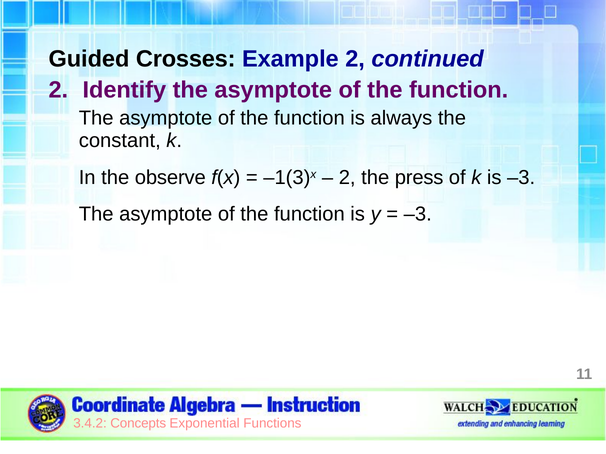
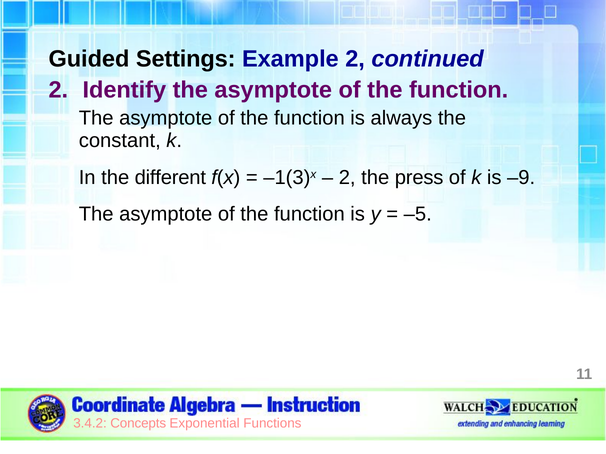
Crosses: Crosses -> Settings
observe: observe -> different
is –3: –3 -> –9
–3 at (418, 214): –3 -> –5
